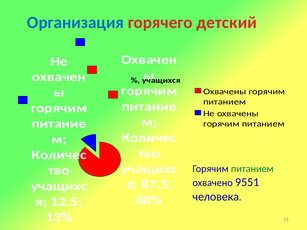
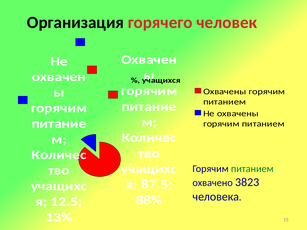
Организация colour: blue -> black
детский: детский -> человек
9551: 9551 -> 3823
